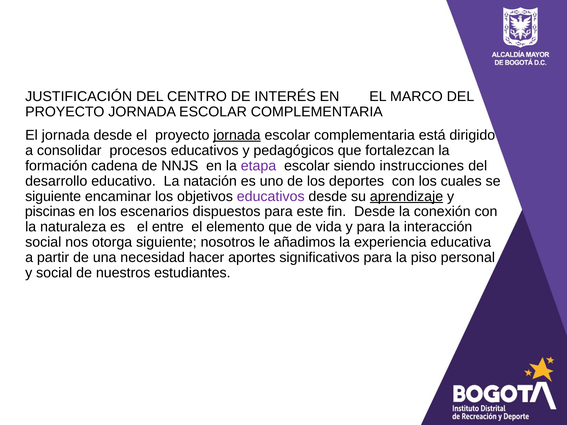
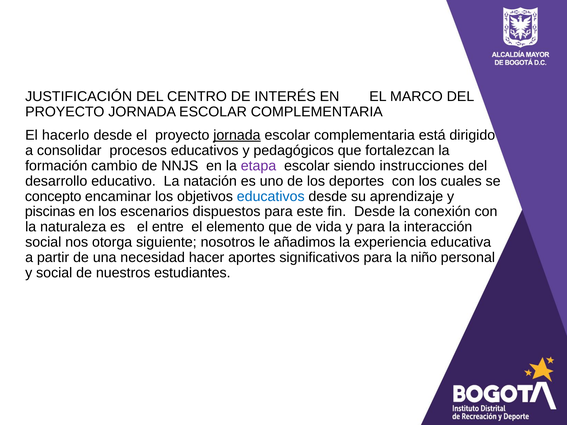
El jornada: jornada -> hacerlo
cadena: cadena -> cambio
siguiente at (53, 196): siguiente -> concepto
educativos at (271, 196) colour: purple -> blue
aprendizaje underline: present -> none
piso: piso -> niño
